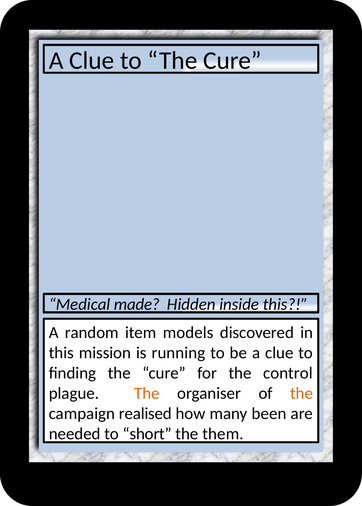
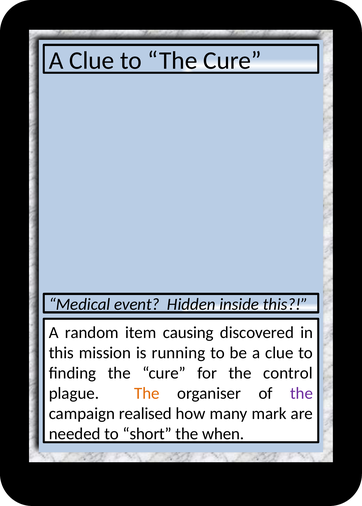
made: made -> event
models: models -> causing
the at (302, 394) colour: orange -> purple
been: been -> mark
them: them -> when
